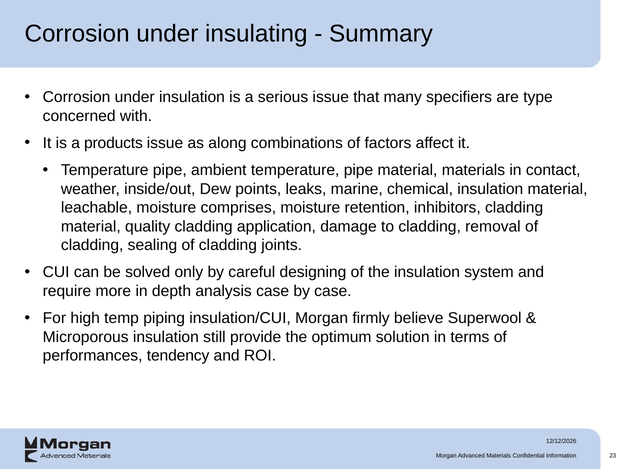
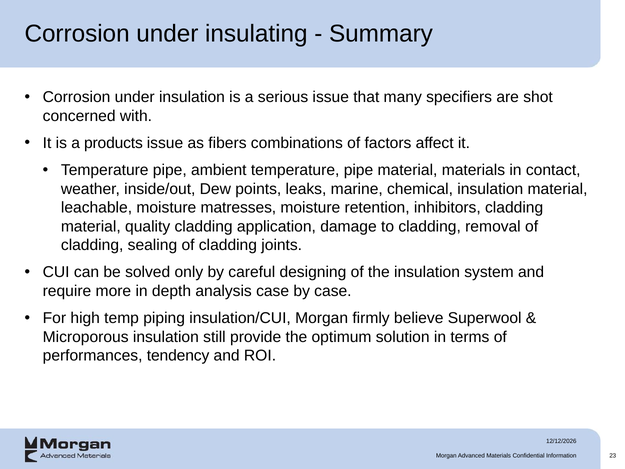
type: type -> shot
along: along -> fibers
comprises: comprises -> matresses
